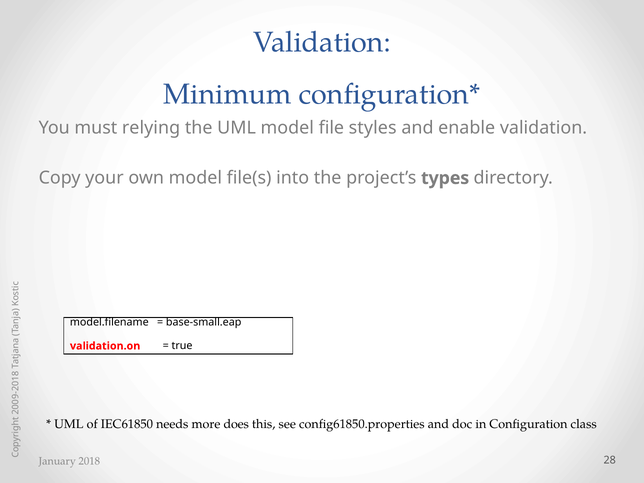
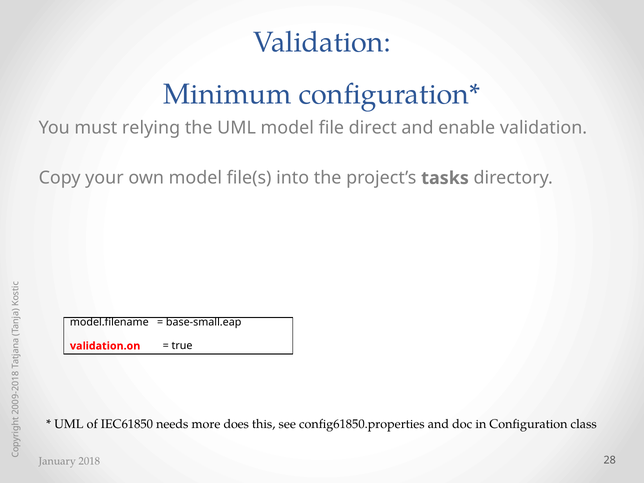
styles: styles -> direct
types: types -> tasks
